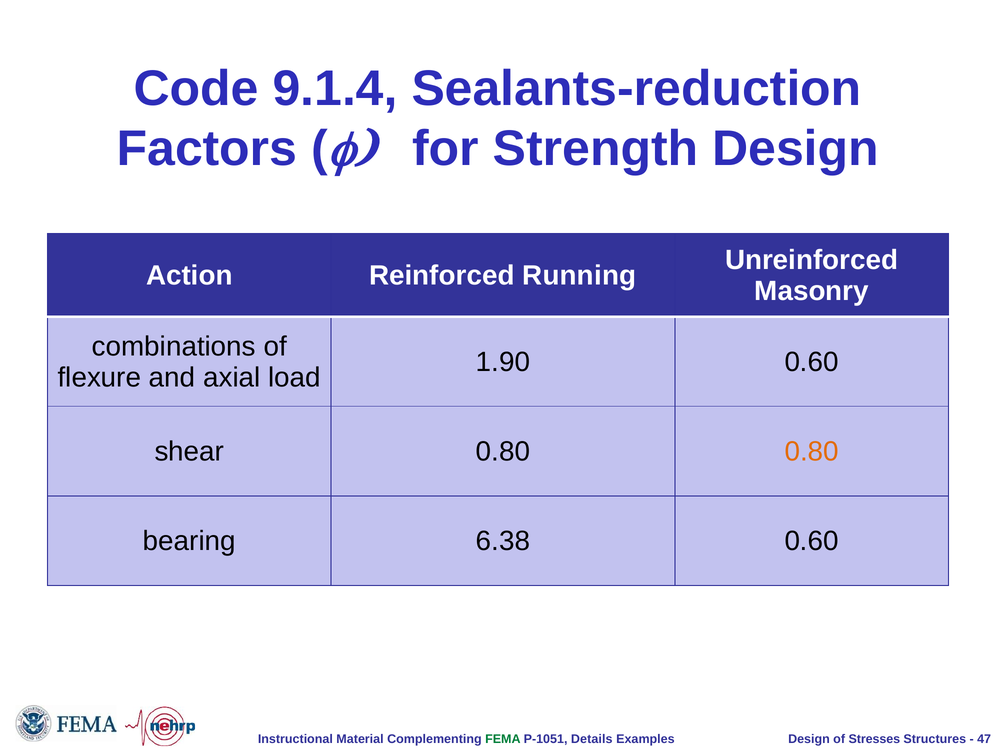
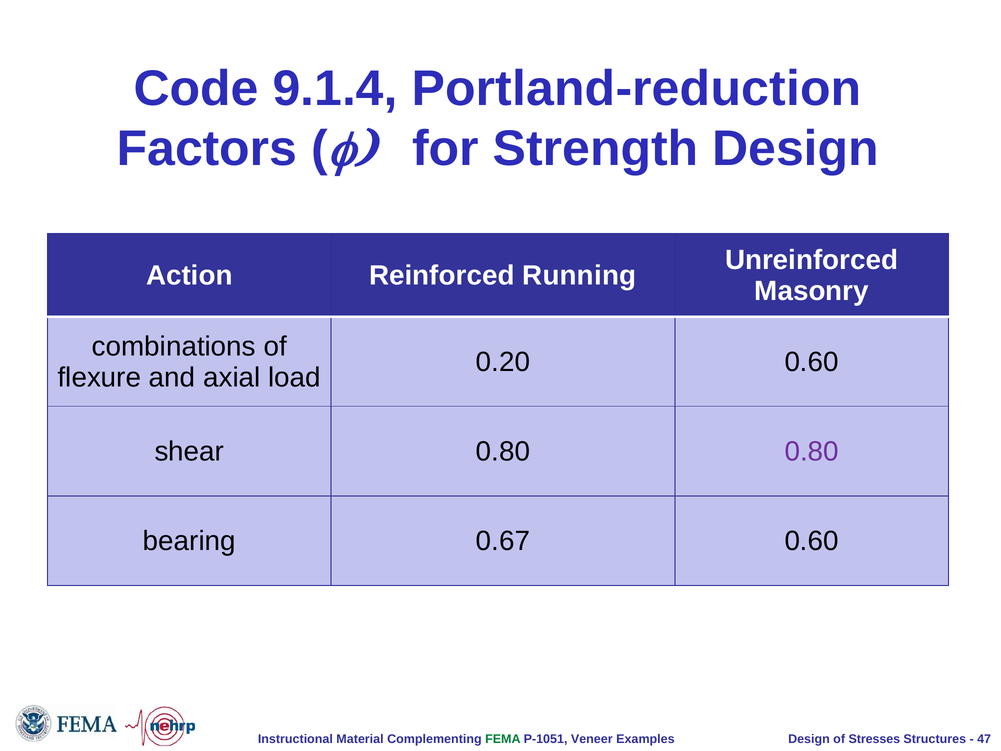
Sealants-reduction: Sealants-reduction -> Portland-reduction
1.90: 1.90 -> 0.20
0.80 at (812, 451) colour: orange -> purple
6.38: 6.38 -> 0.67
Details: Details -> Veneer
